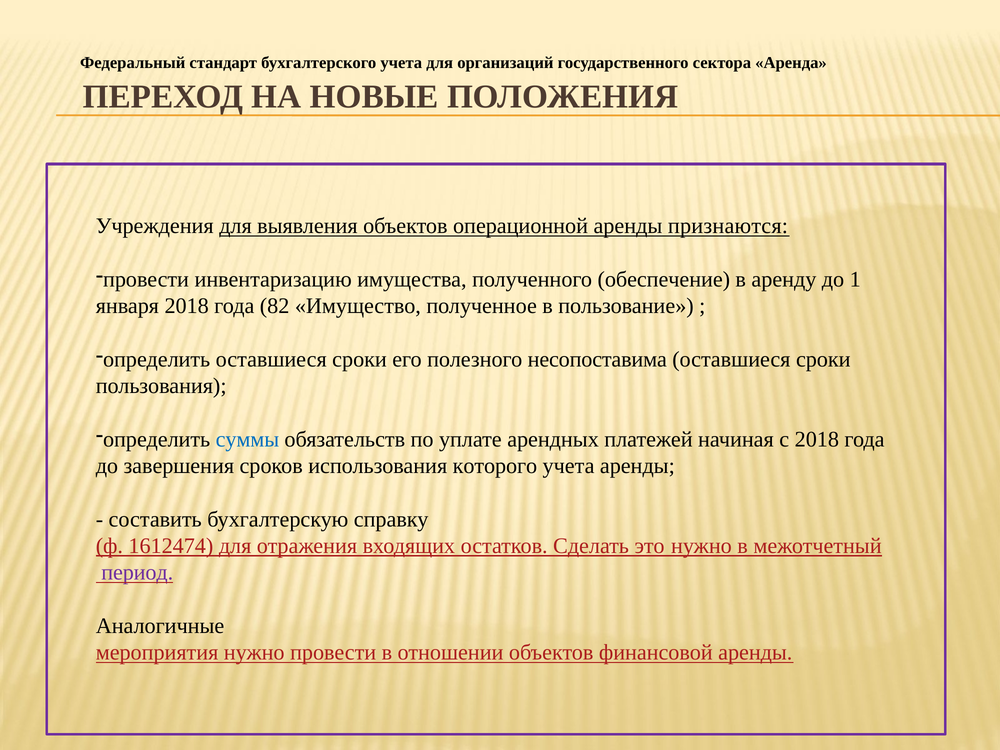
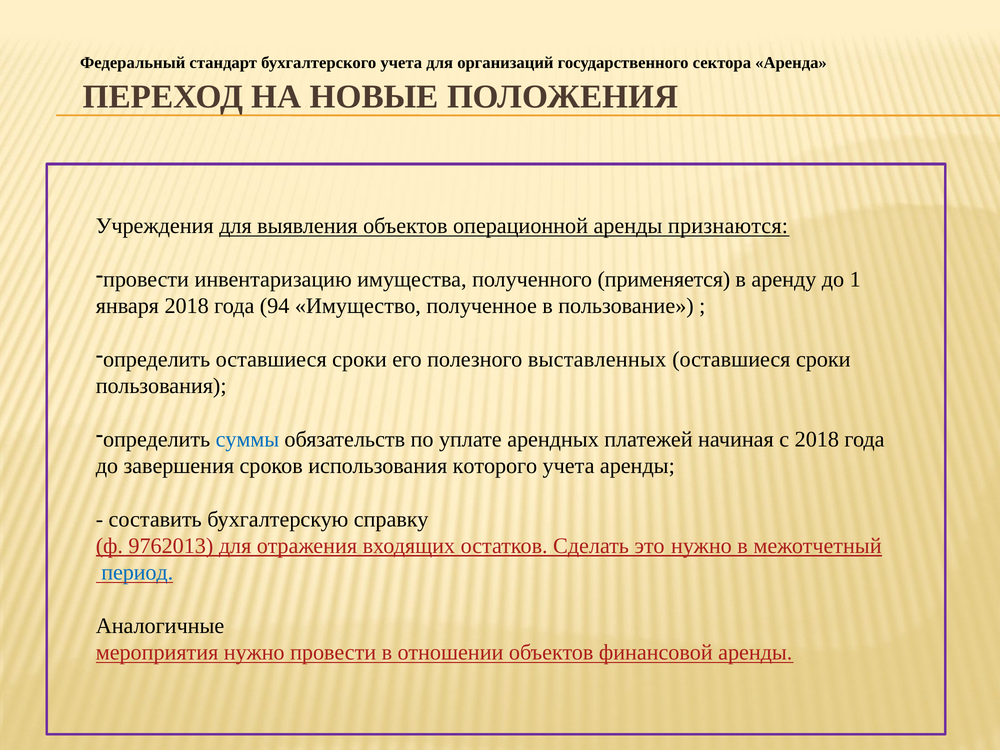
обеспечение: обеспечение -> применяется
82: 82 -> 94
несопоставима: несопоставима -> выставленных
1612474: 1612474 -> 9762013
период colour: purple -> blue
